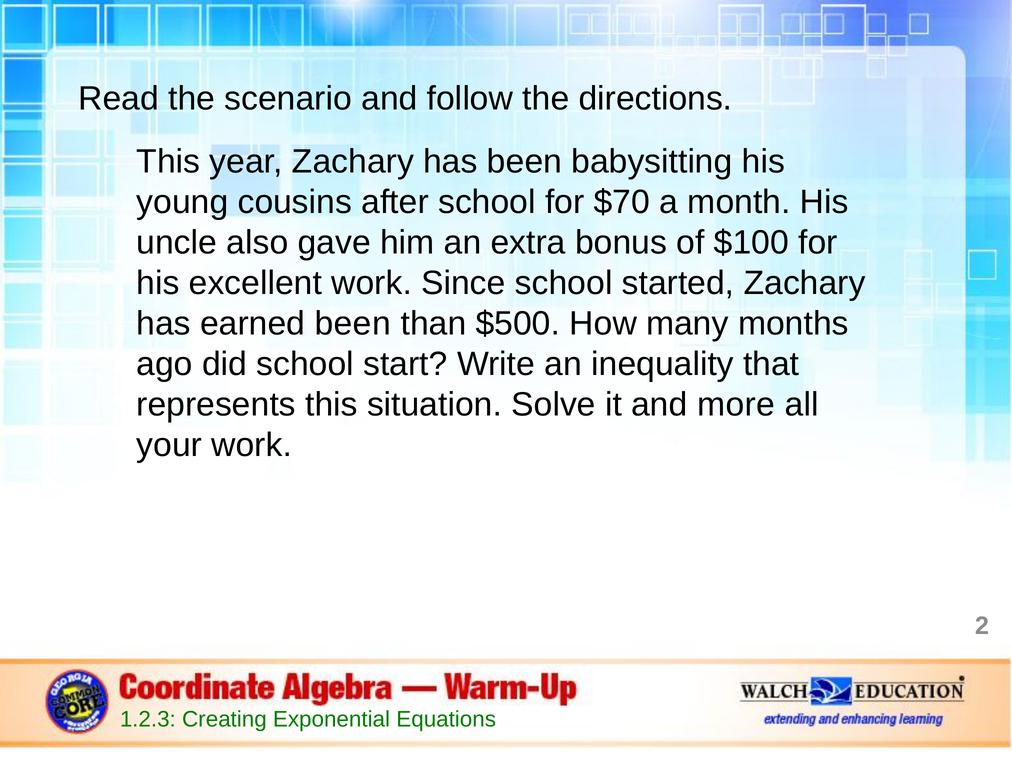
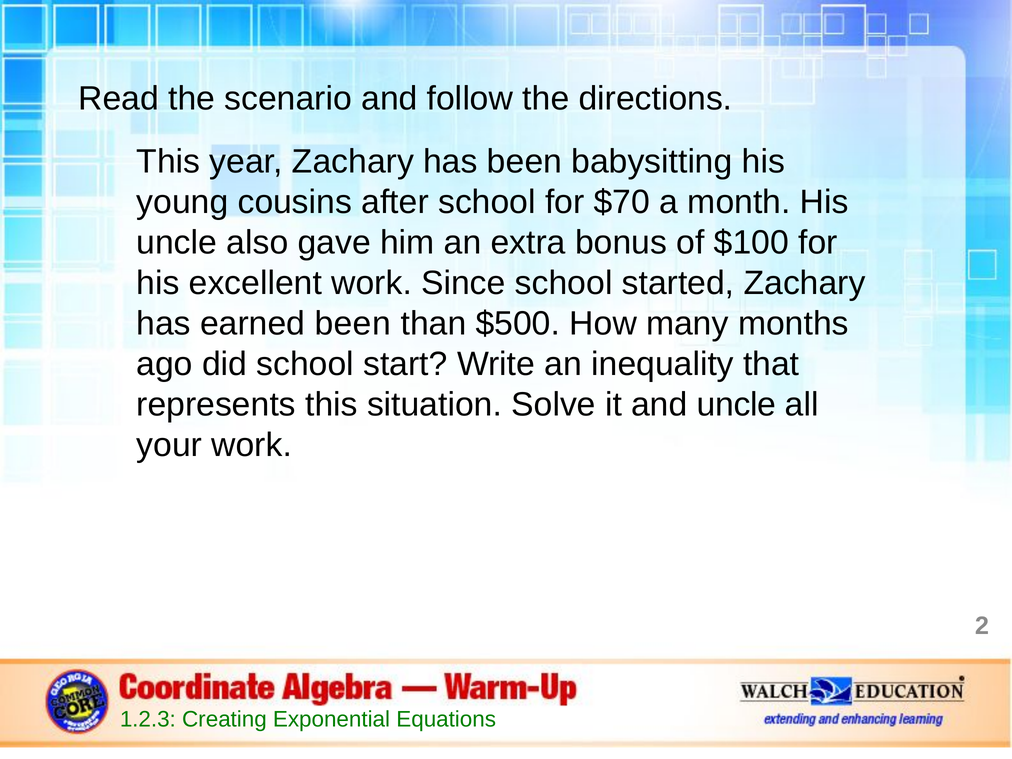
and more: more -> uncle
